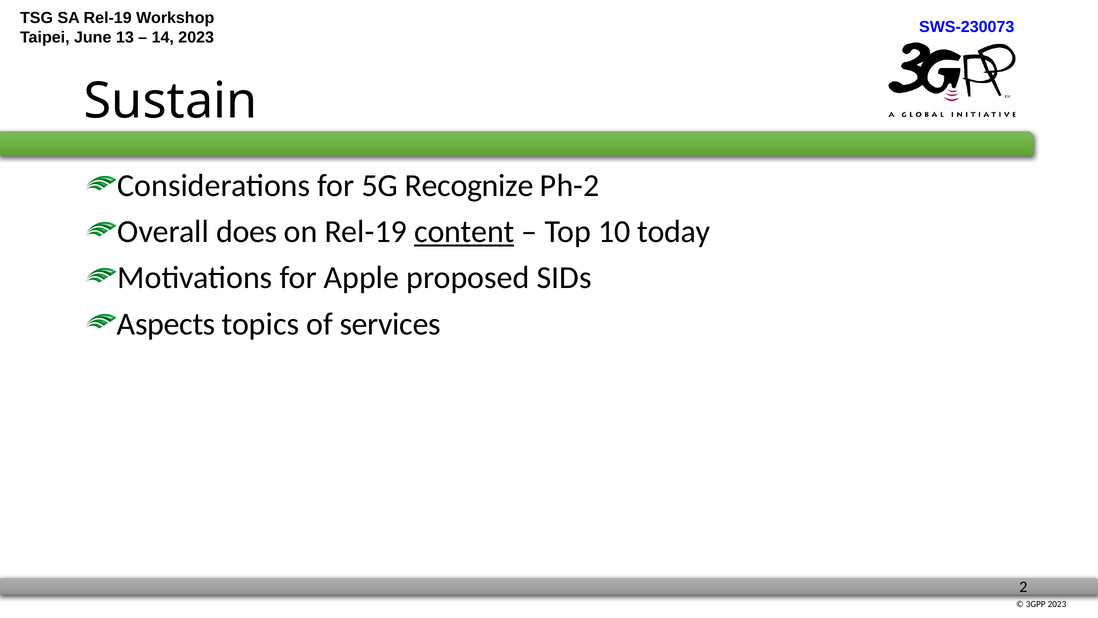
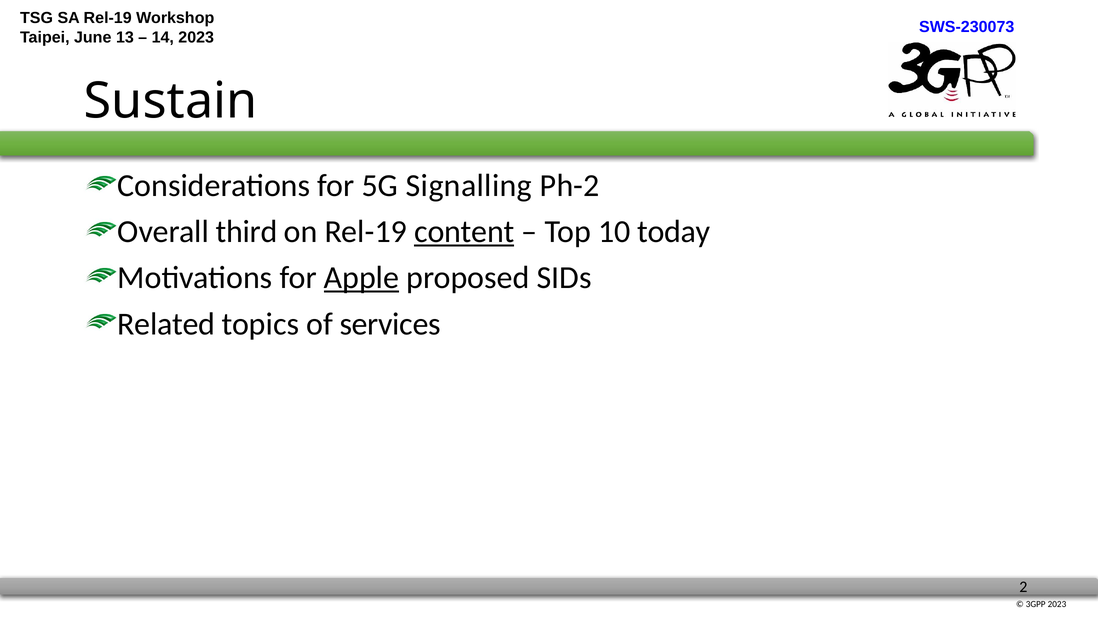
Recognize: Recognize -> Signalling
does: does -> third
Apple underline: none -> present
Aspects: Aspects -> Related
